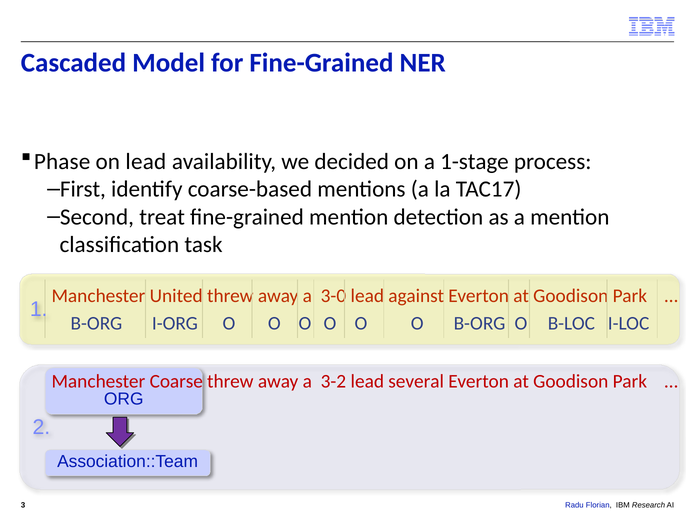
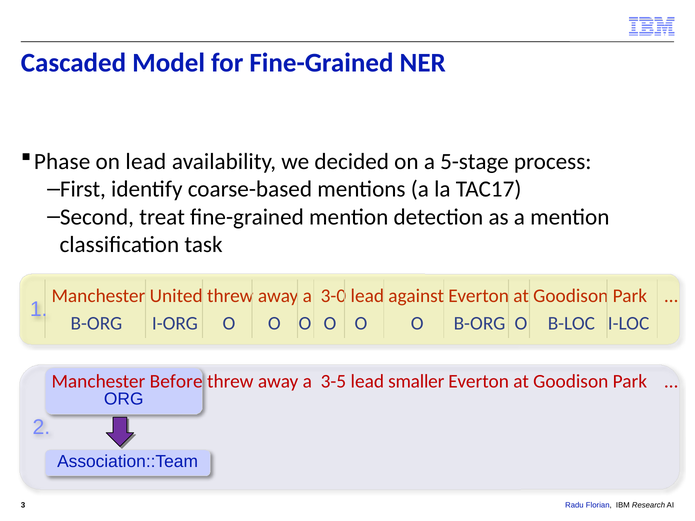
1-stage: 1-stage -> 5-stage
Coarse: Coarse -> Before
3-2: 3-2 -> 3-5
several: several -> smaller
